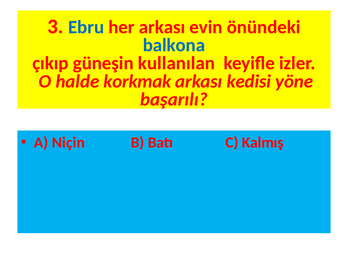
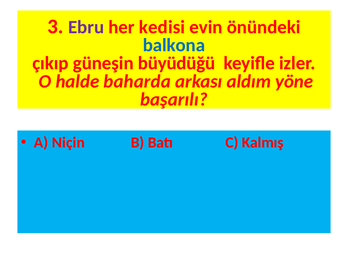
Ebru colour: blue -> purple
her arkası: arkası -> kedisi
kullanılan: kullanılan -> büyüdüğü
korkmak: korkmak -> baharda
kedisi: kedisi -> aldım
